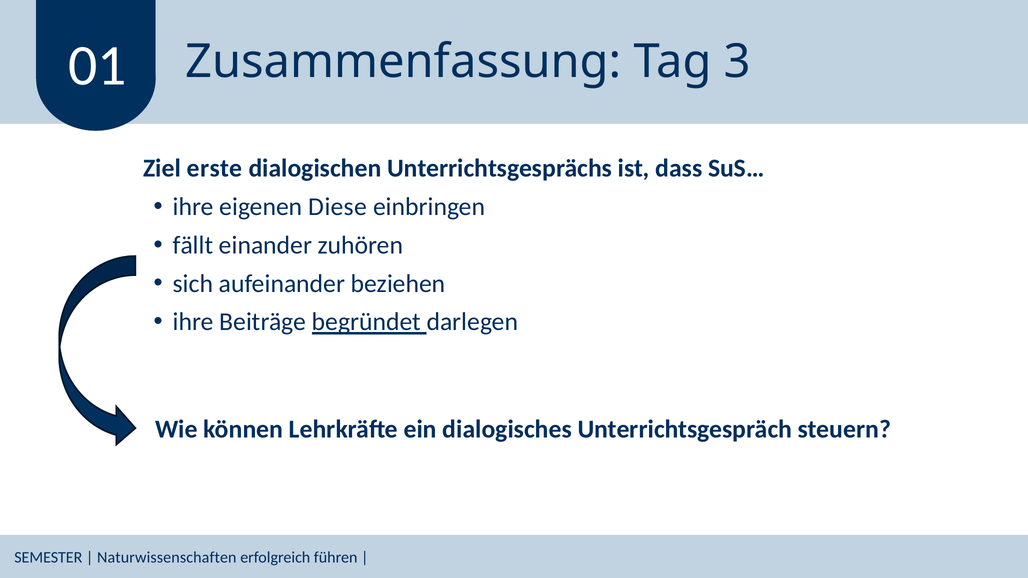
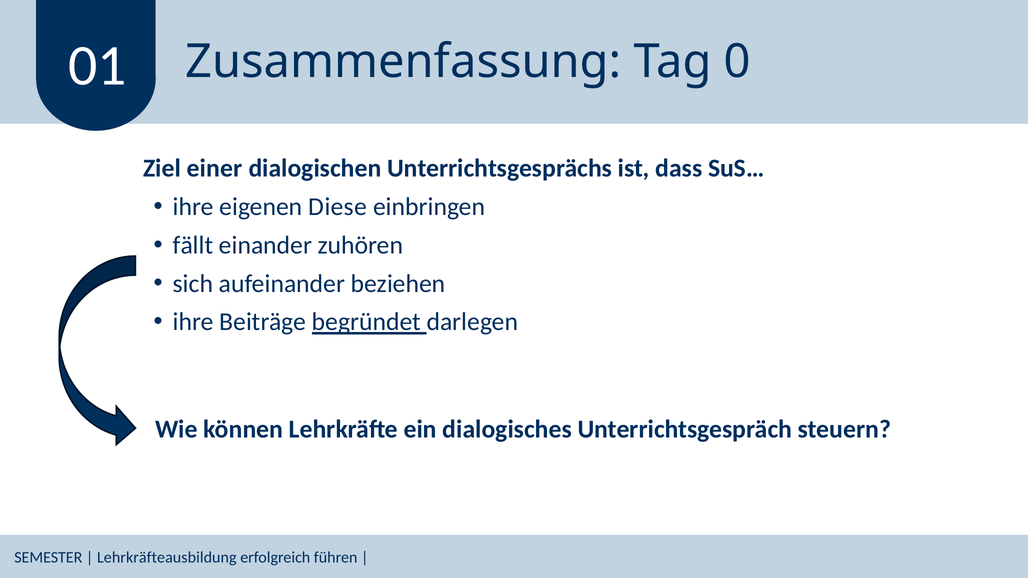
3: 3 -> 0
erste: erste -> einer
Naturwissenschaften: Naturwissenschaften -> Lehrkräfteausbildung
